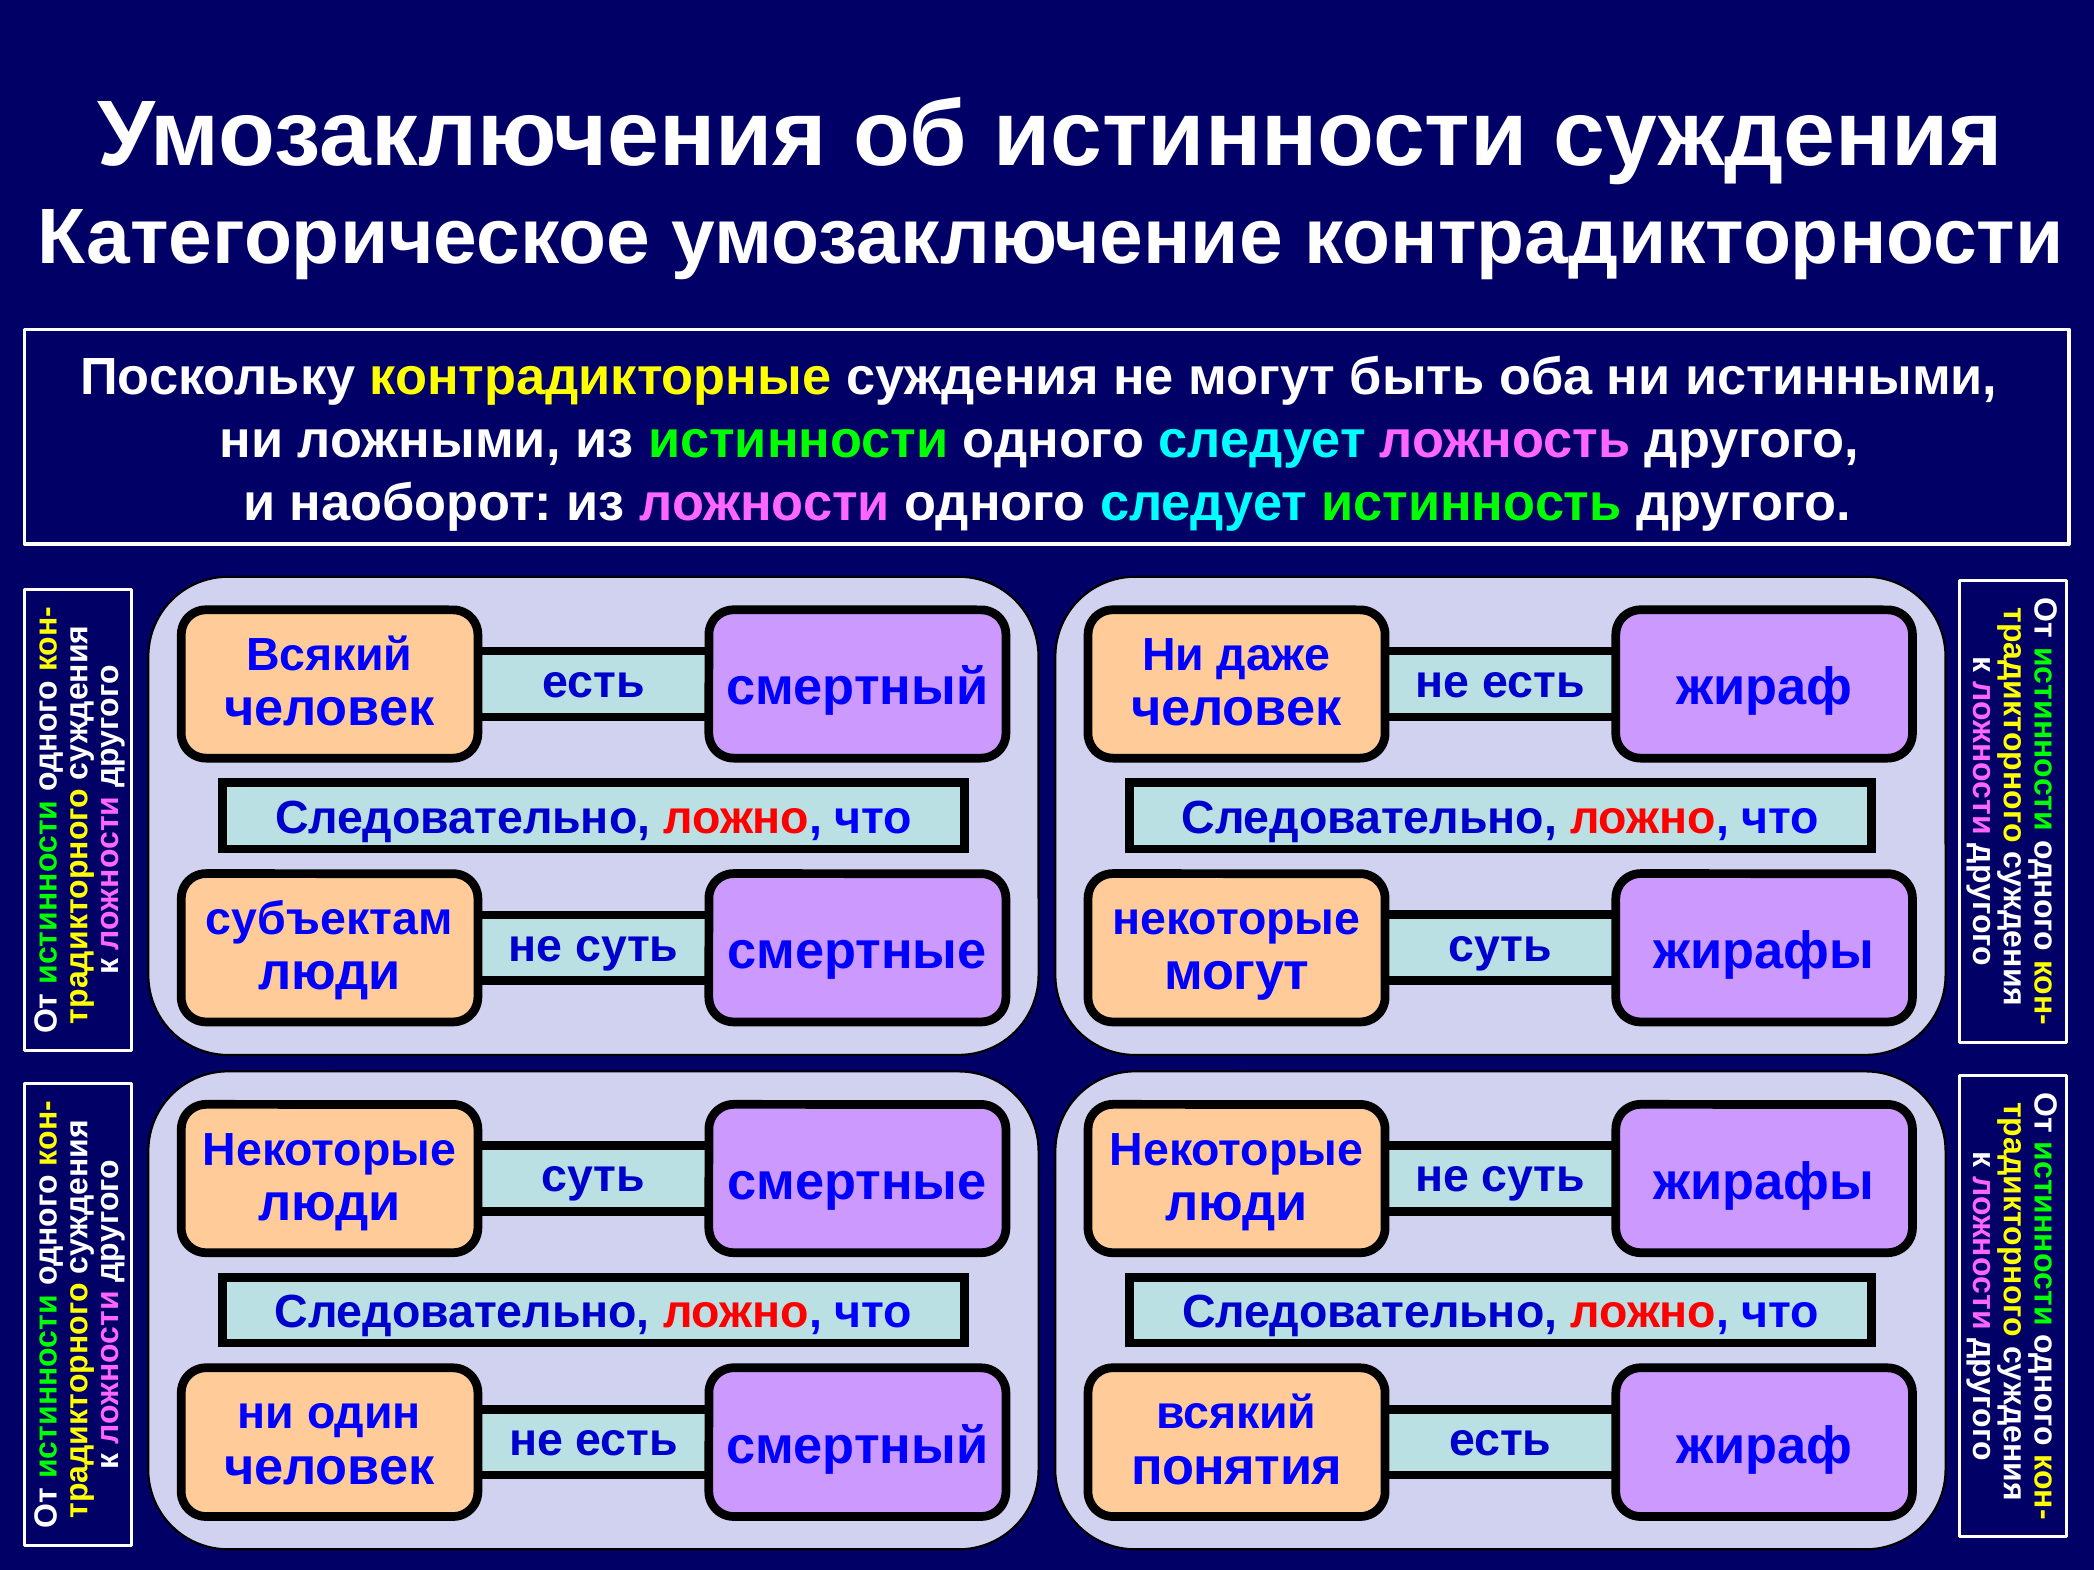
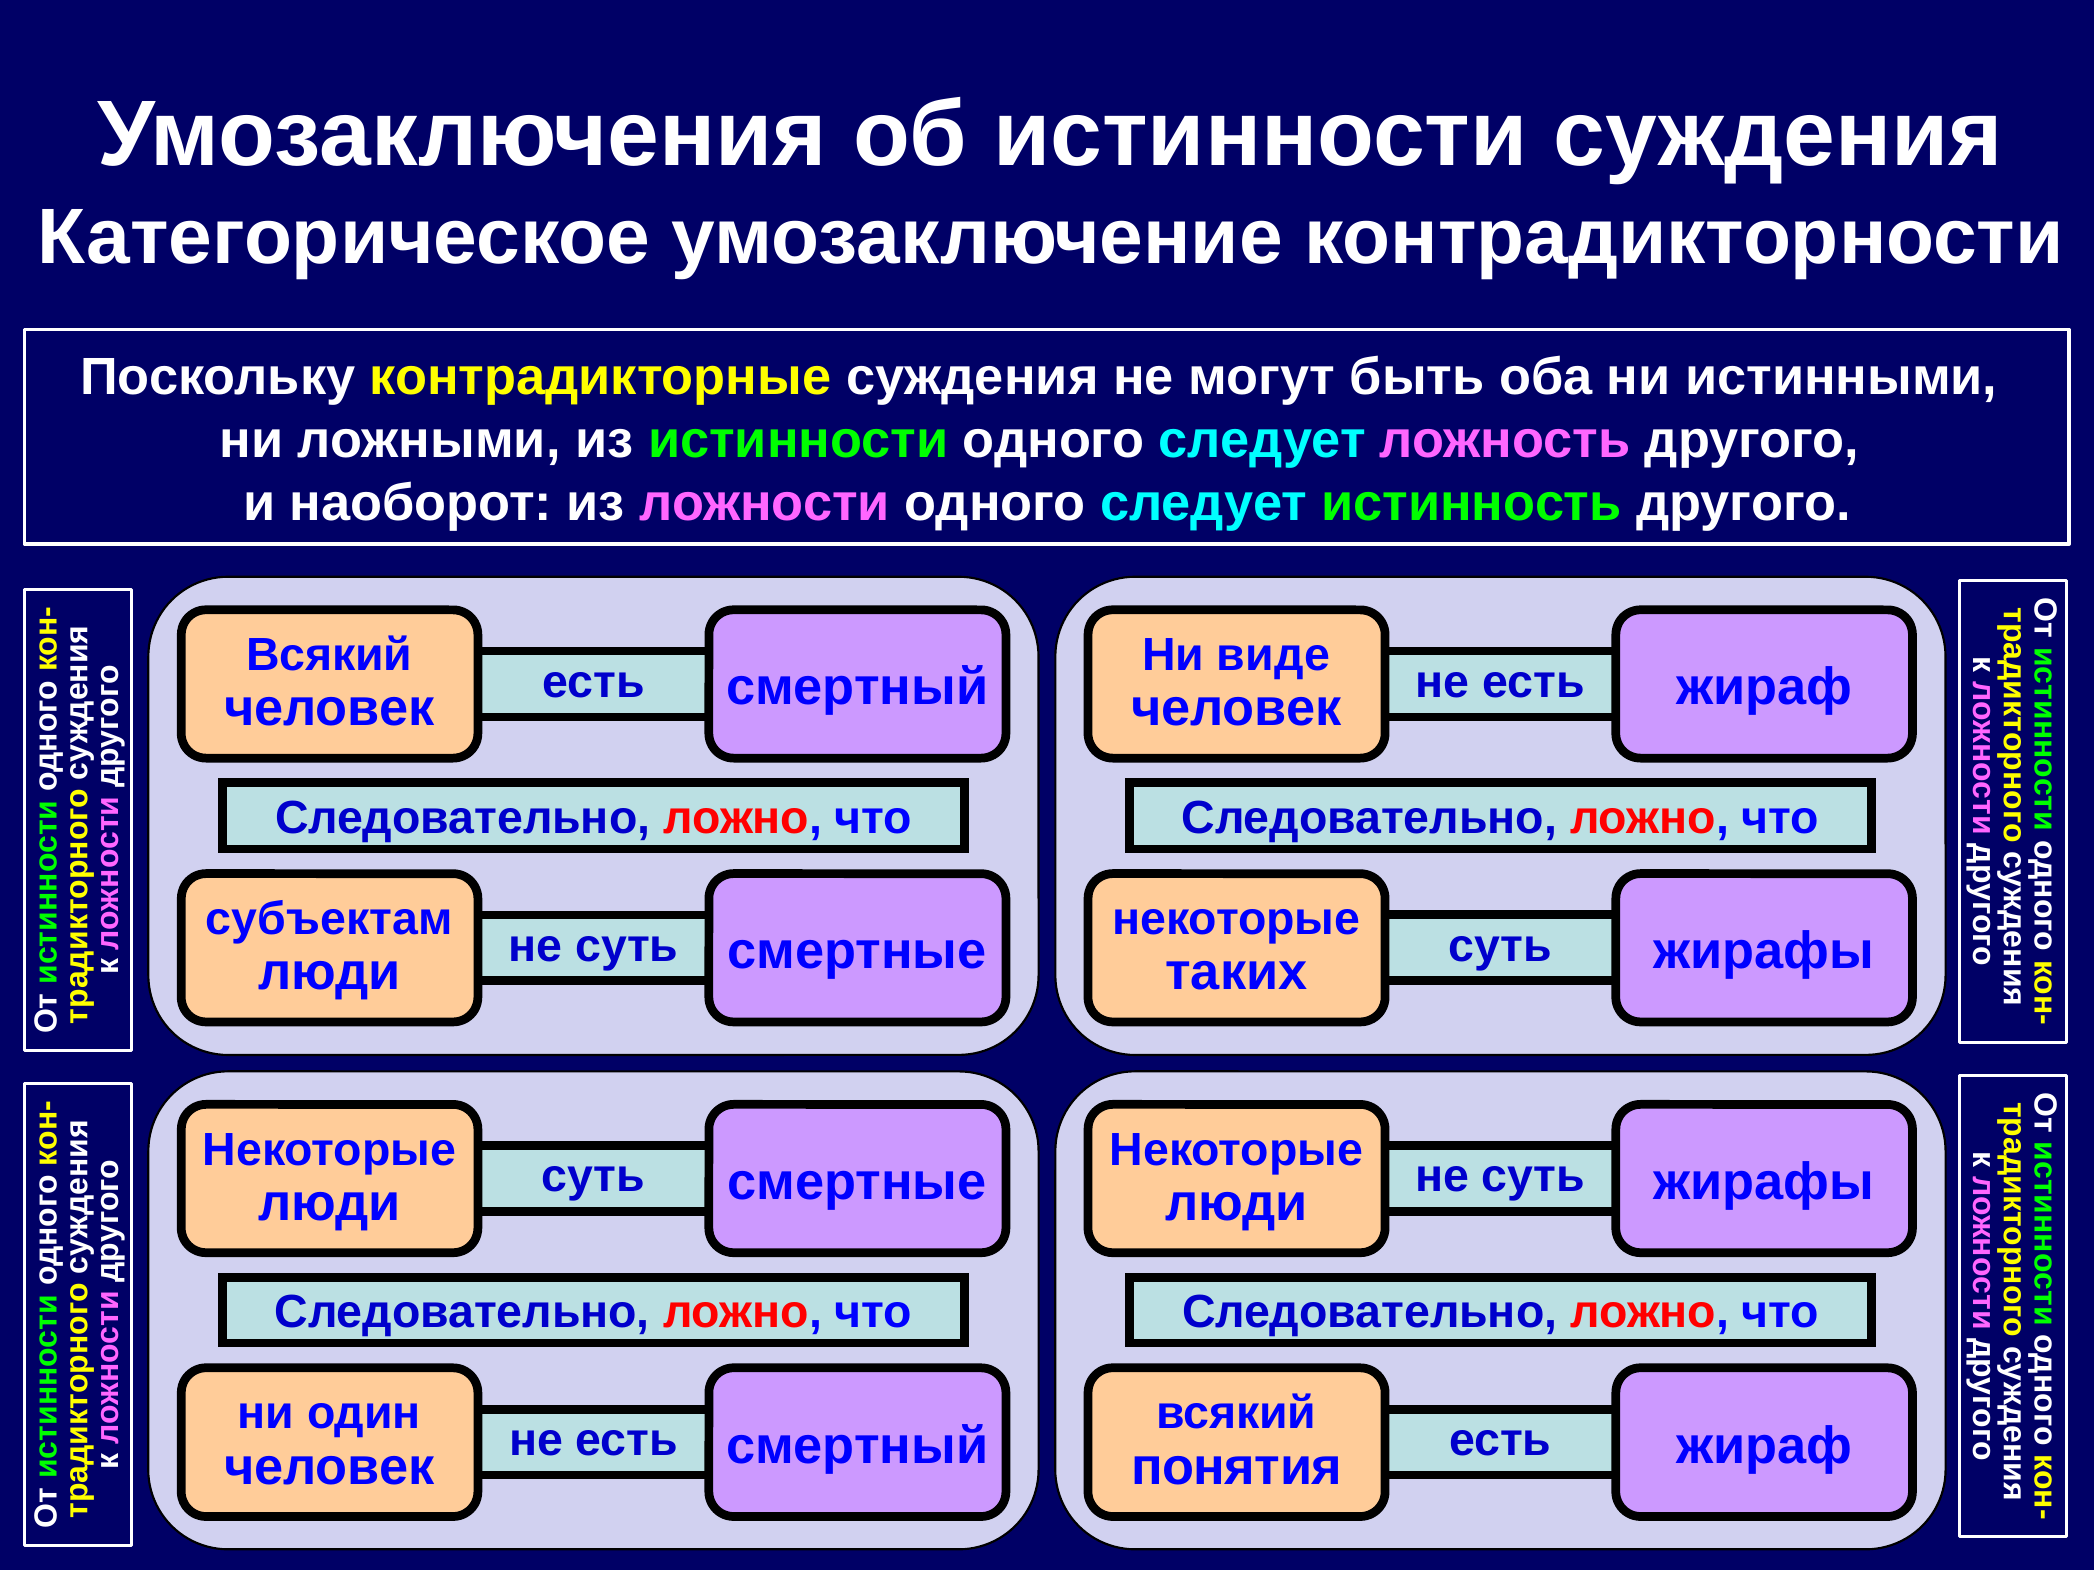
даже: даже -> виде
могут at (1237, 973): могут -> таких
